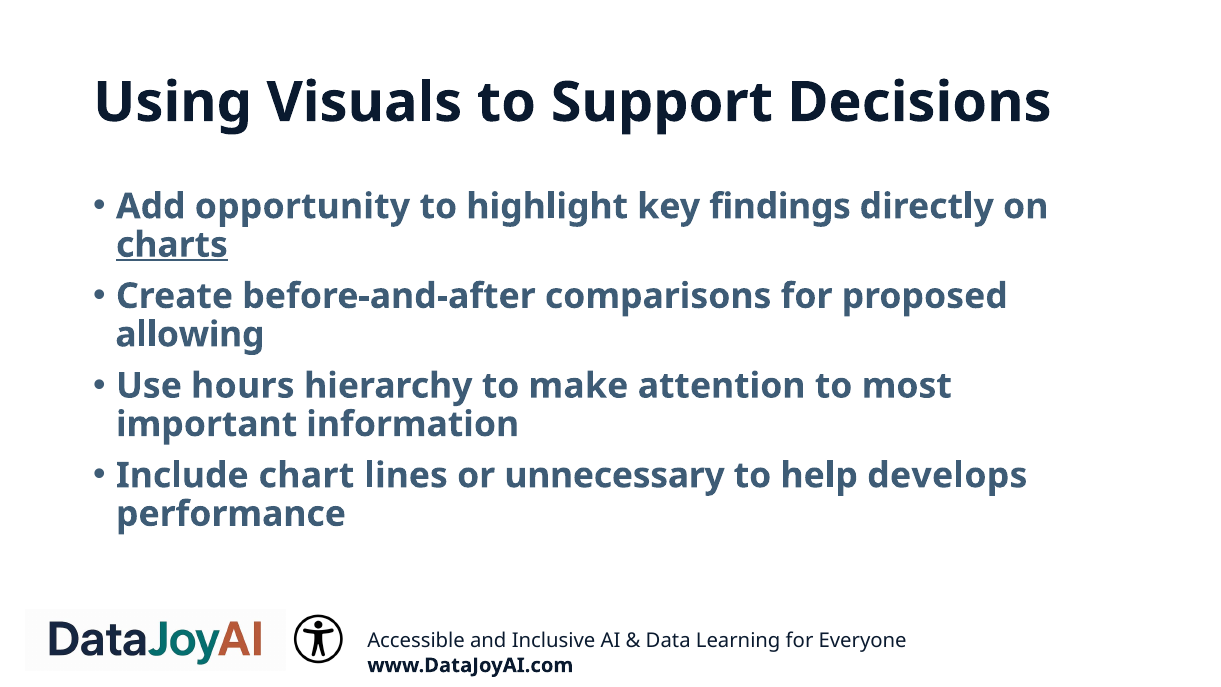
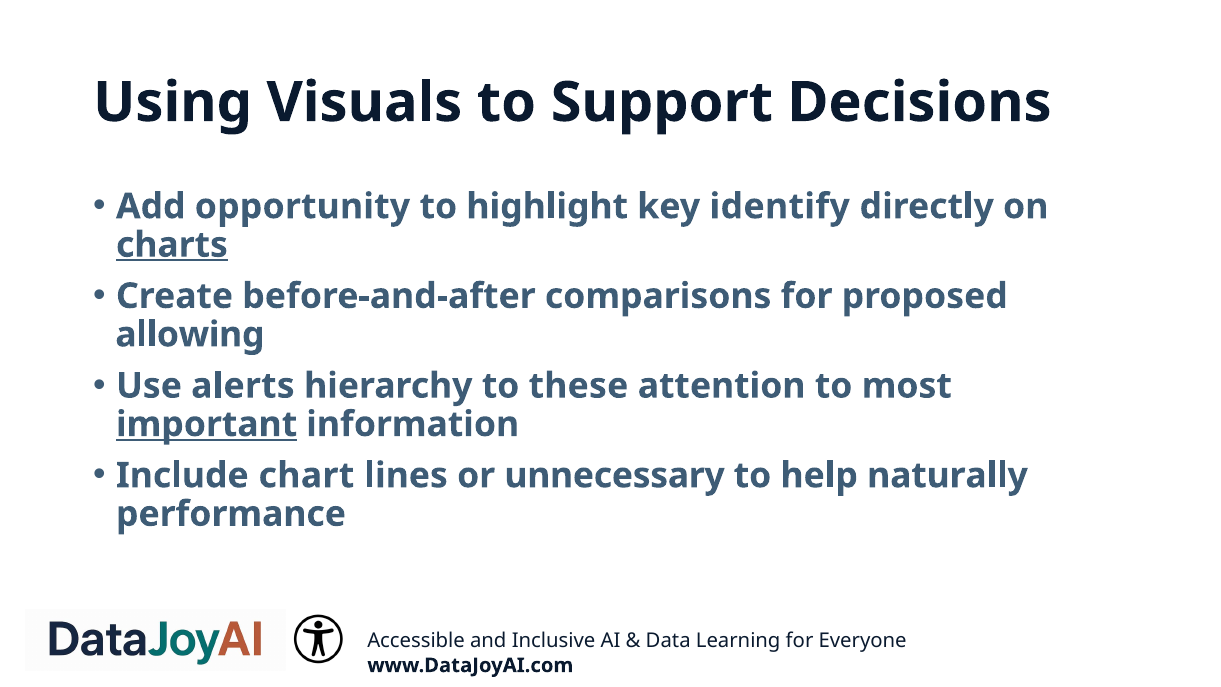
findings: findings -> identify
hours: hours -> alerts
make: make -> these
important underline: none -> present
develops: develops -> naturally
